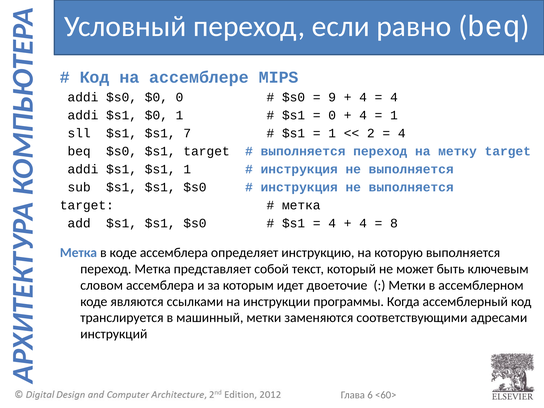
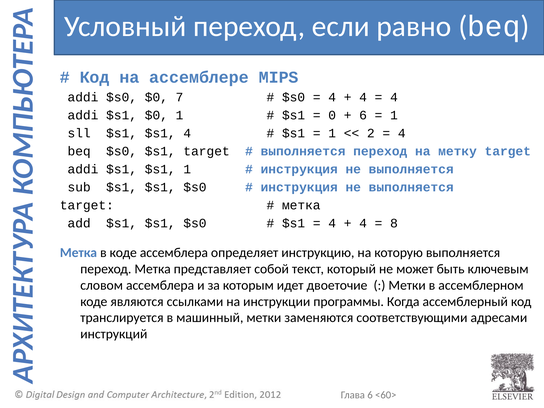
$0 0: 0 -> 7
9 at (332, 97): 9 -> 4
4 at (363, 115): 4 -> 6
$s1 7: 7 -> 4
